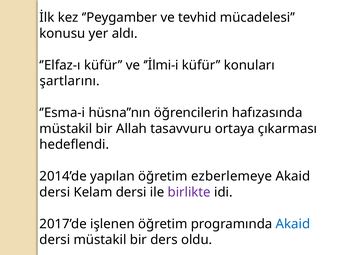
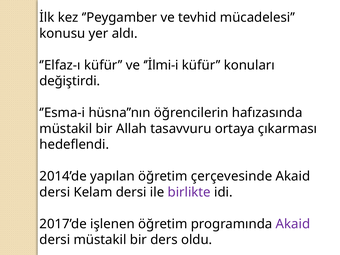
şartlarını: şartlarını -> değiştirdi
ezberlemeye: ezberlemeye -> çerçevesinde
Akaid at (293, 224) colour: blue -> purple
